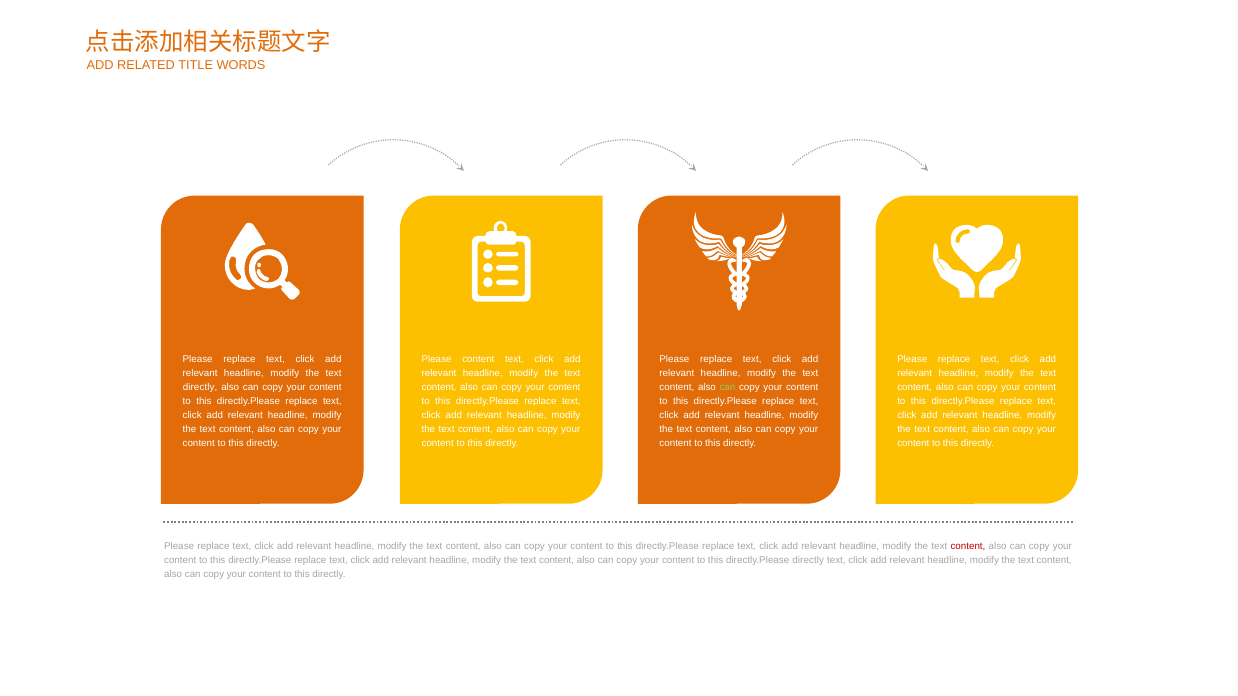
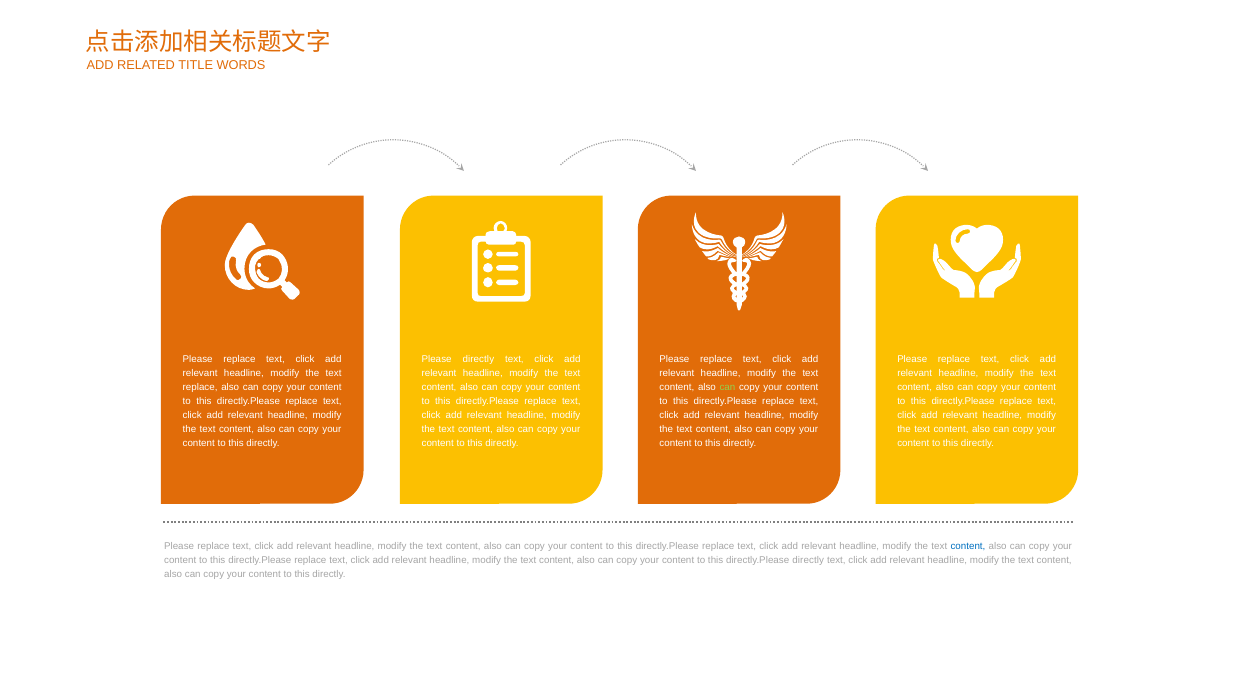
Please content: content -> directly
directly at (200, 387): directly -> replace
content at (968, 547) colour: red -> blue
